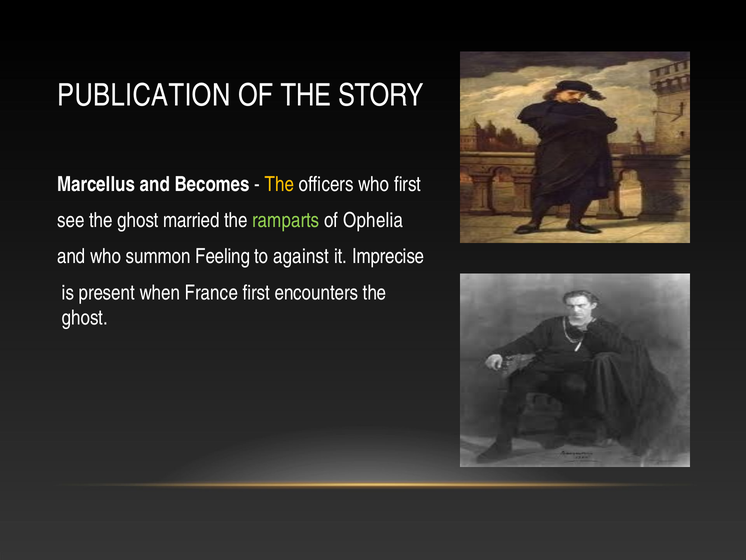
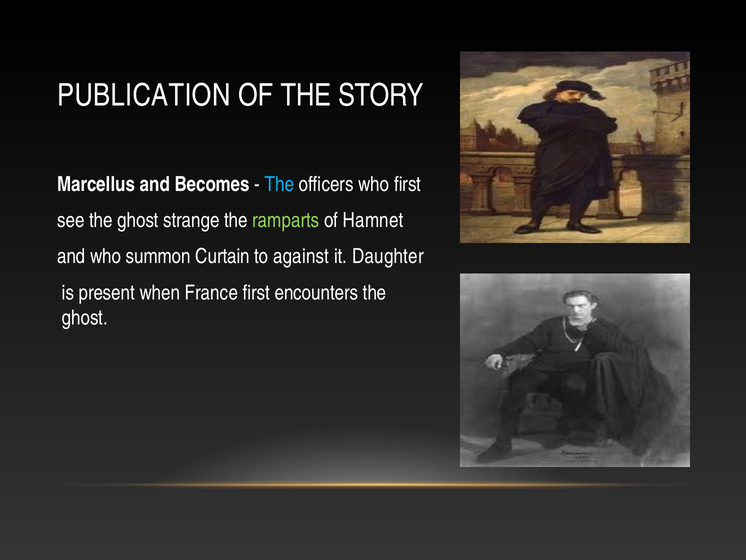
The at (279, 184) colour: yellow -> light blue
married: married -> strange
Ophelia: Ophelia -> Hamnet
Feeling: Feeling -> Curtain
Imprecise: Imprecise -> Daughter
